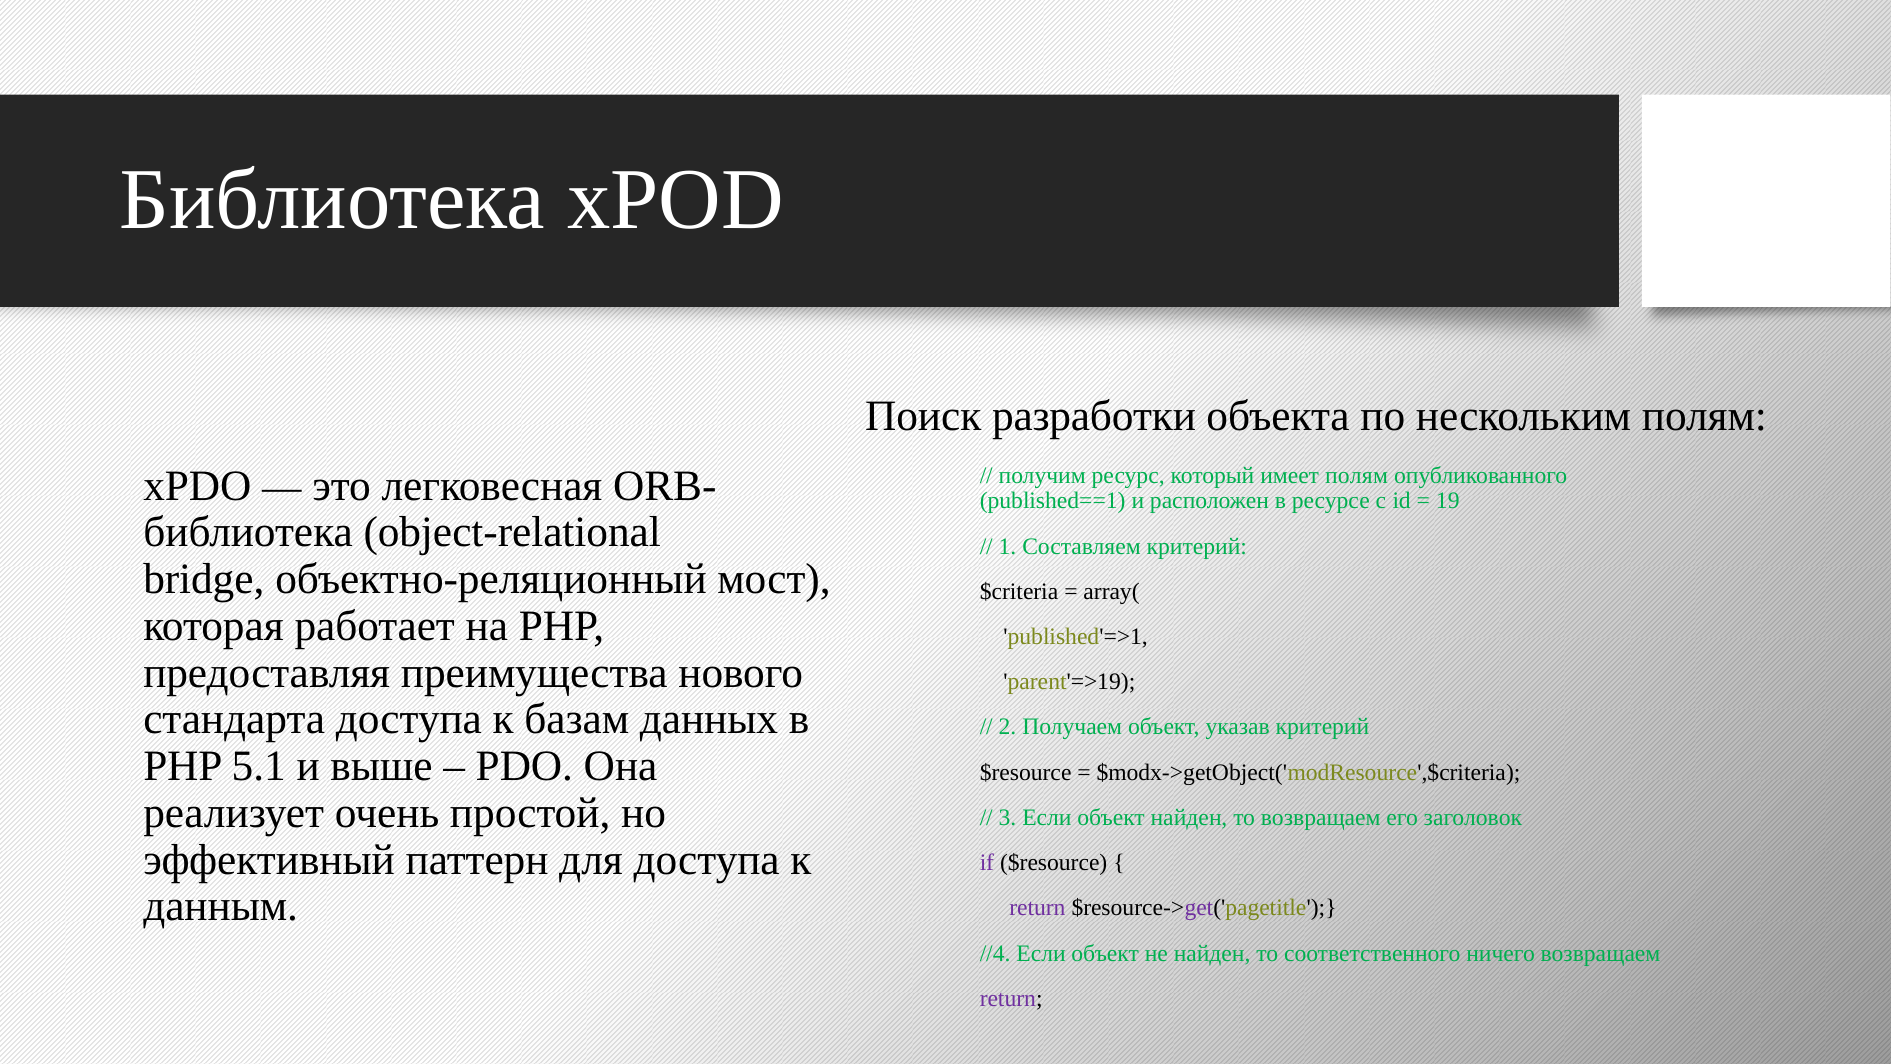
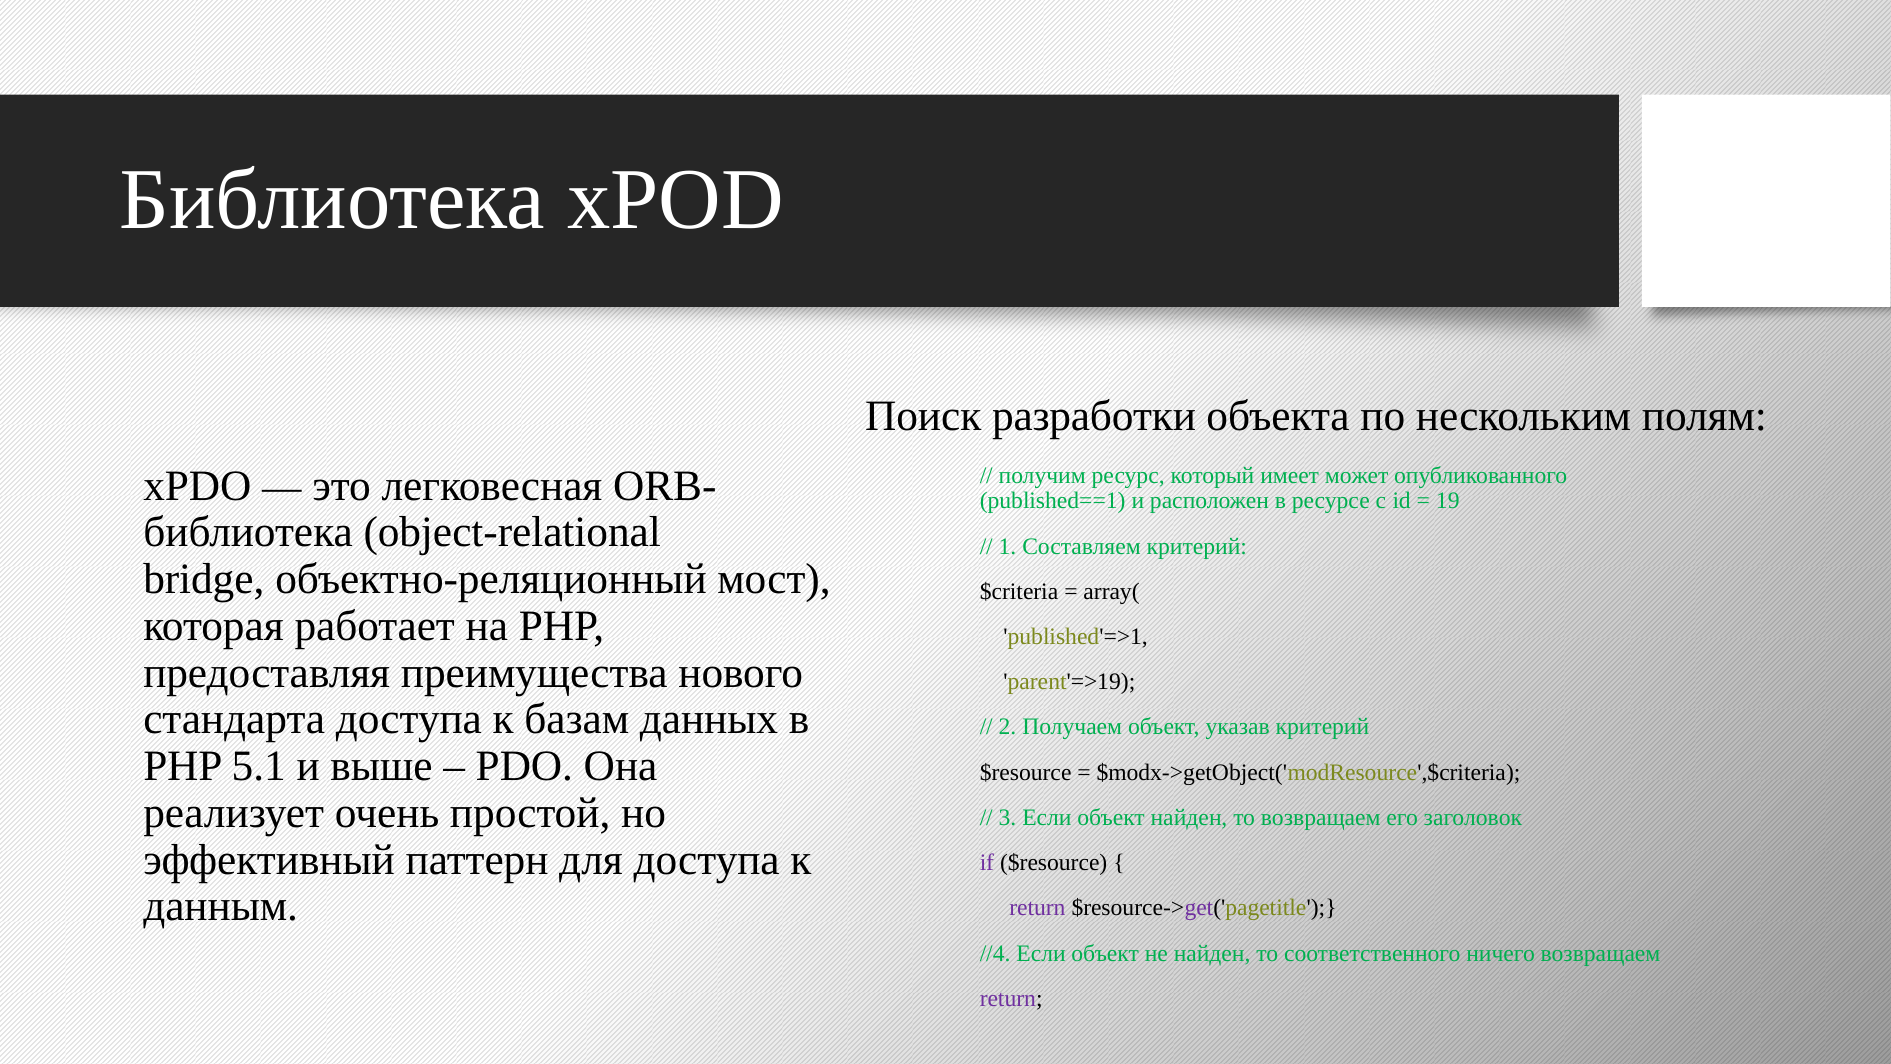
имеет полям: полям -> может
